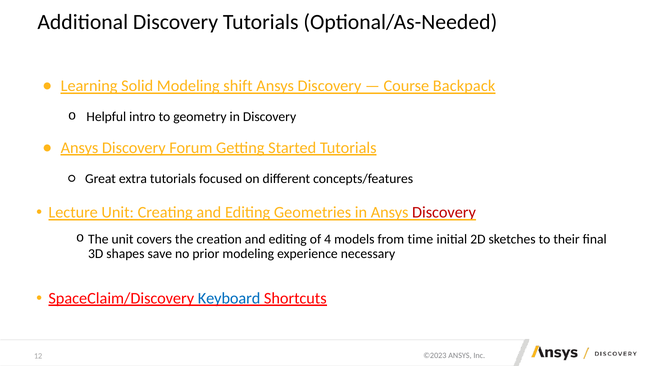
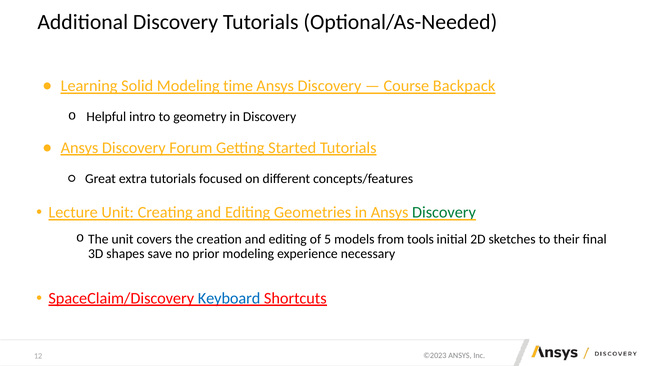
shift: shift -> time
Discovery at (444, 213) colour: red -> green
4: 4 -> 5
time: time -> tools
